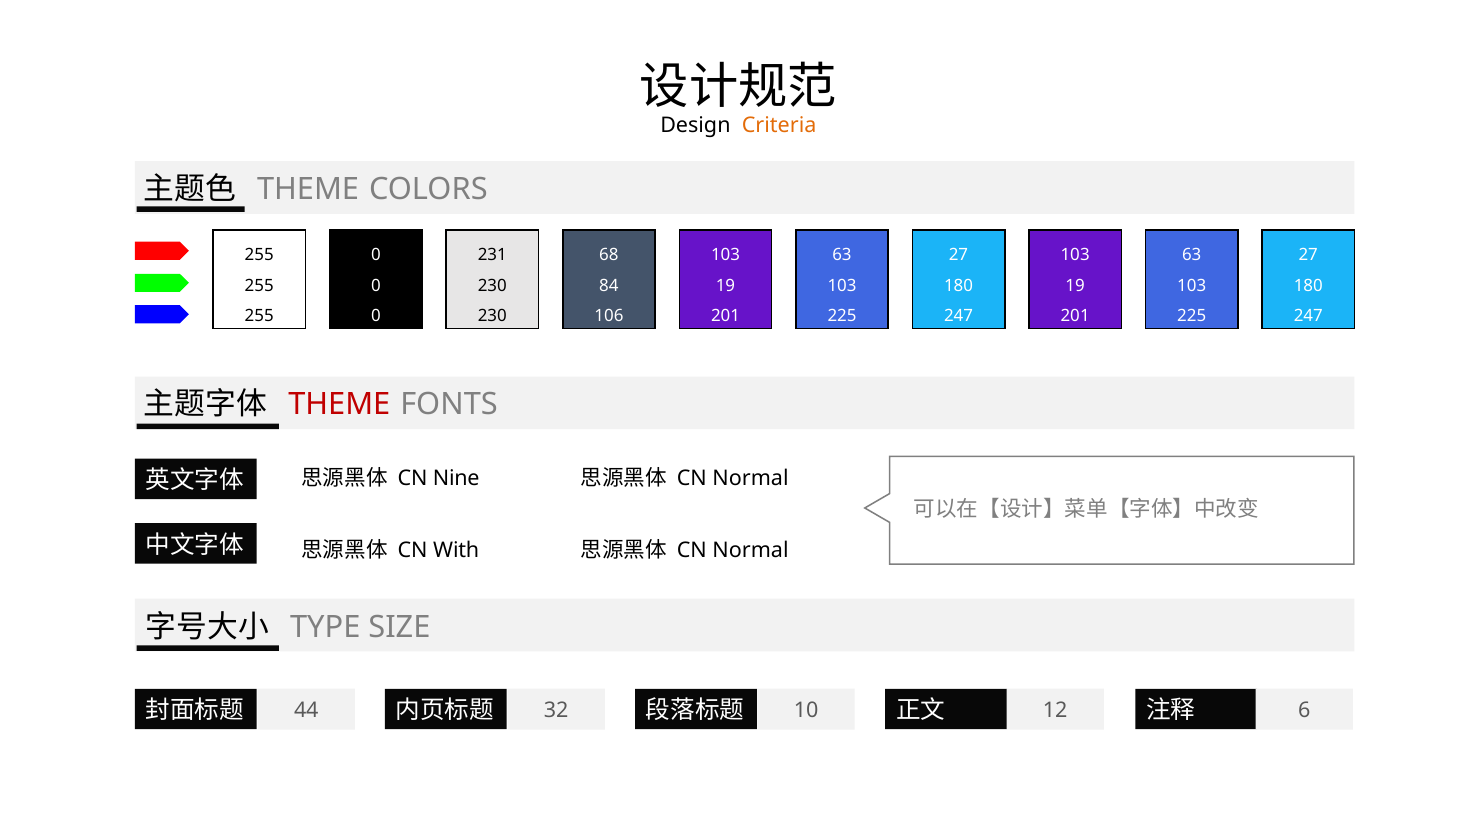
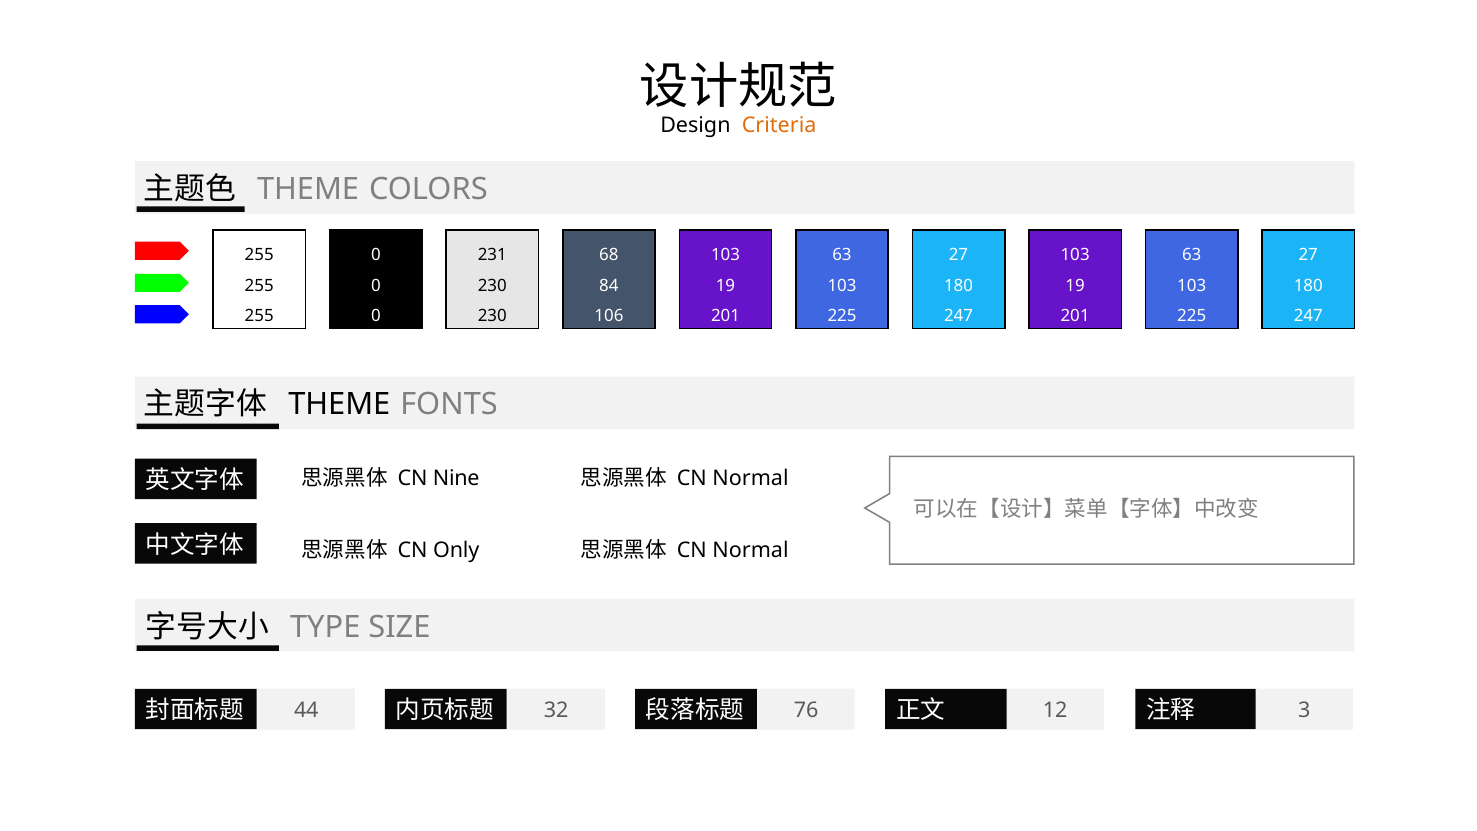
THEME at (339, 405) colour: red -> black
With: With -> Only
10: 10 -> 76
6: 6 -> 3
